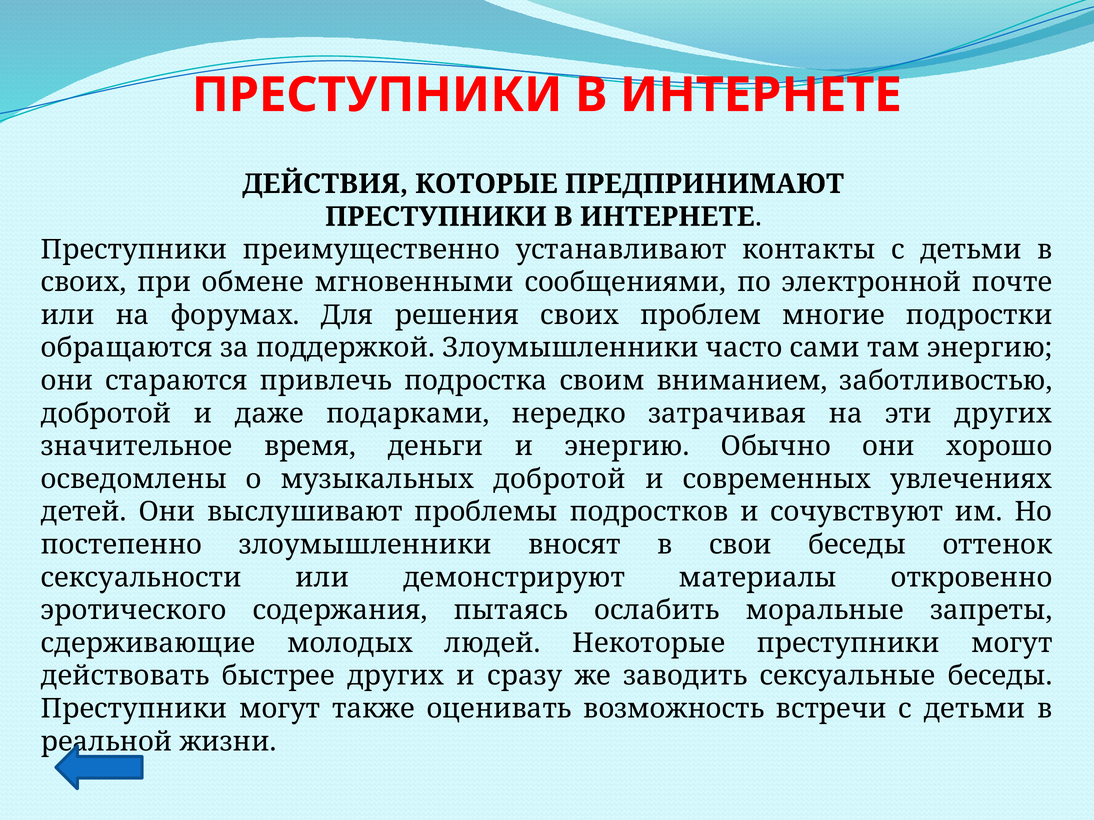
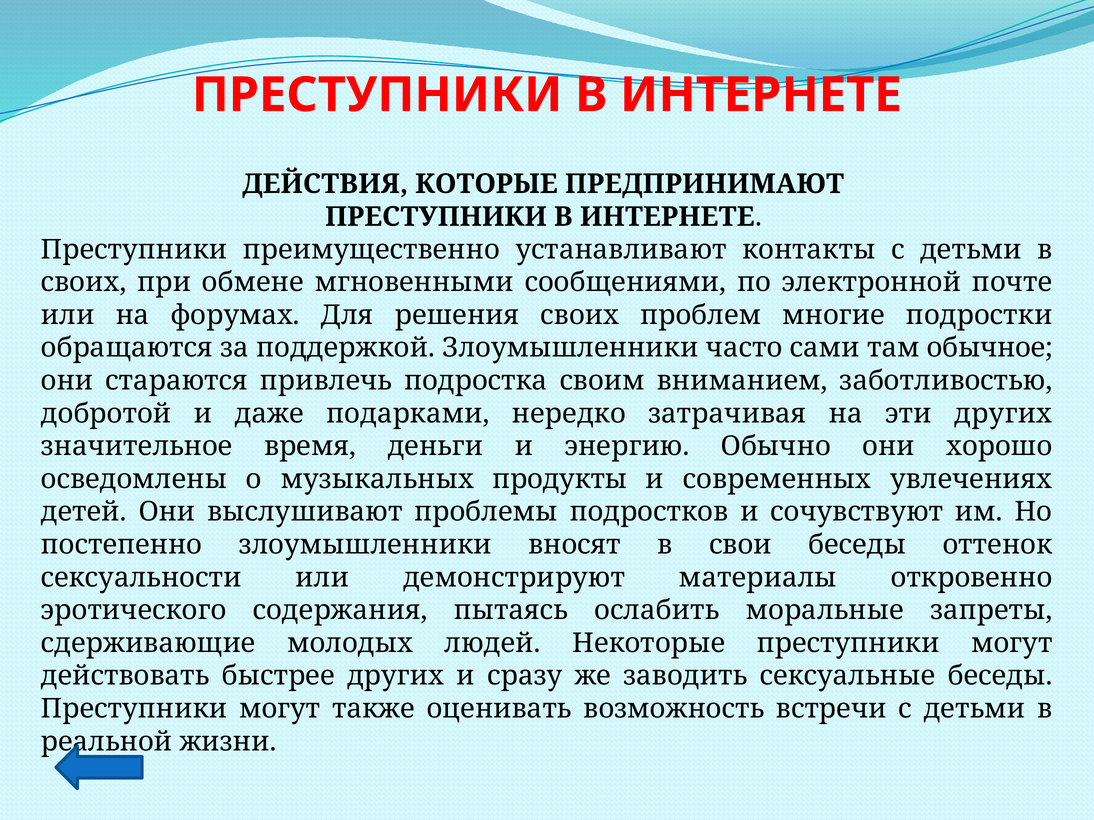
там энергию: энергию -> обычное
музыкальных добротой: добротой -> продукты
